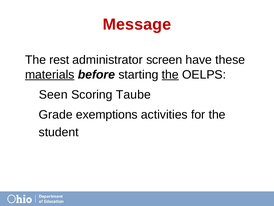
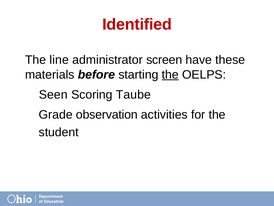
Message: Message -> Identified
rest: rest -> line
materials underline: present -> none
exemptions: exemptions -> observation
